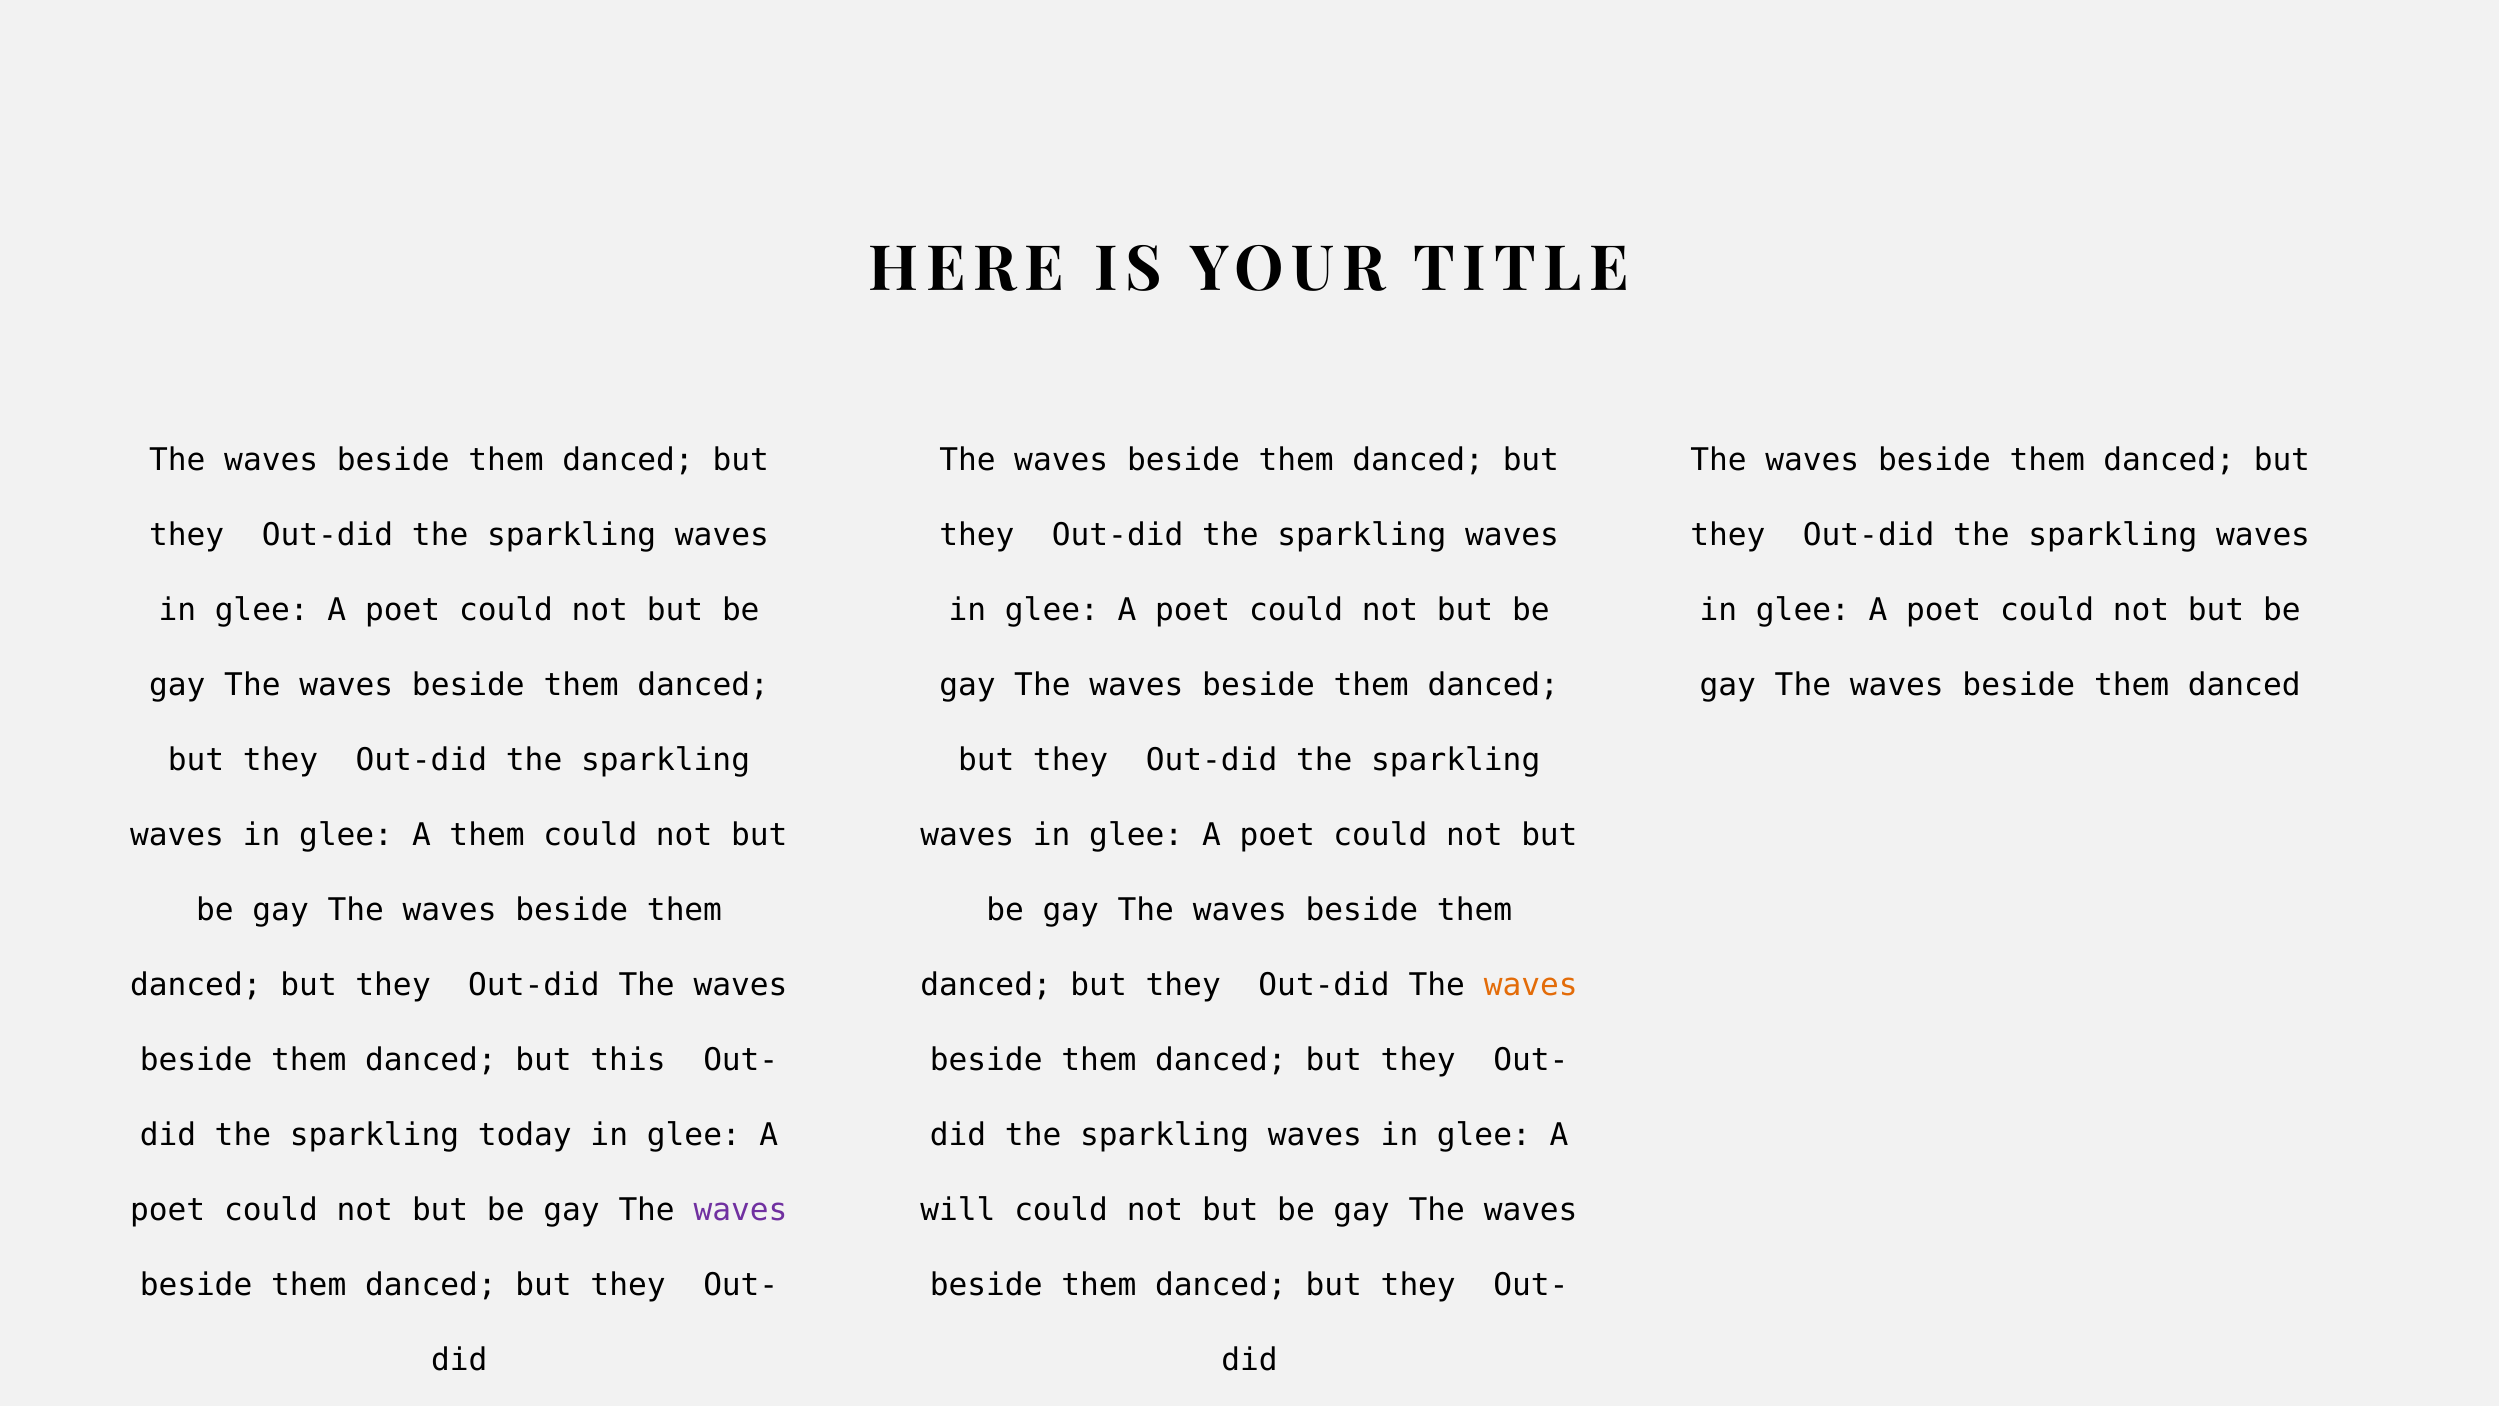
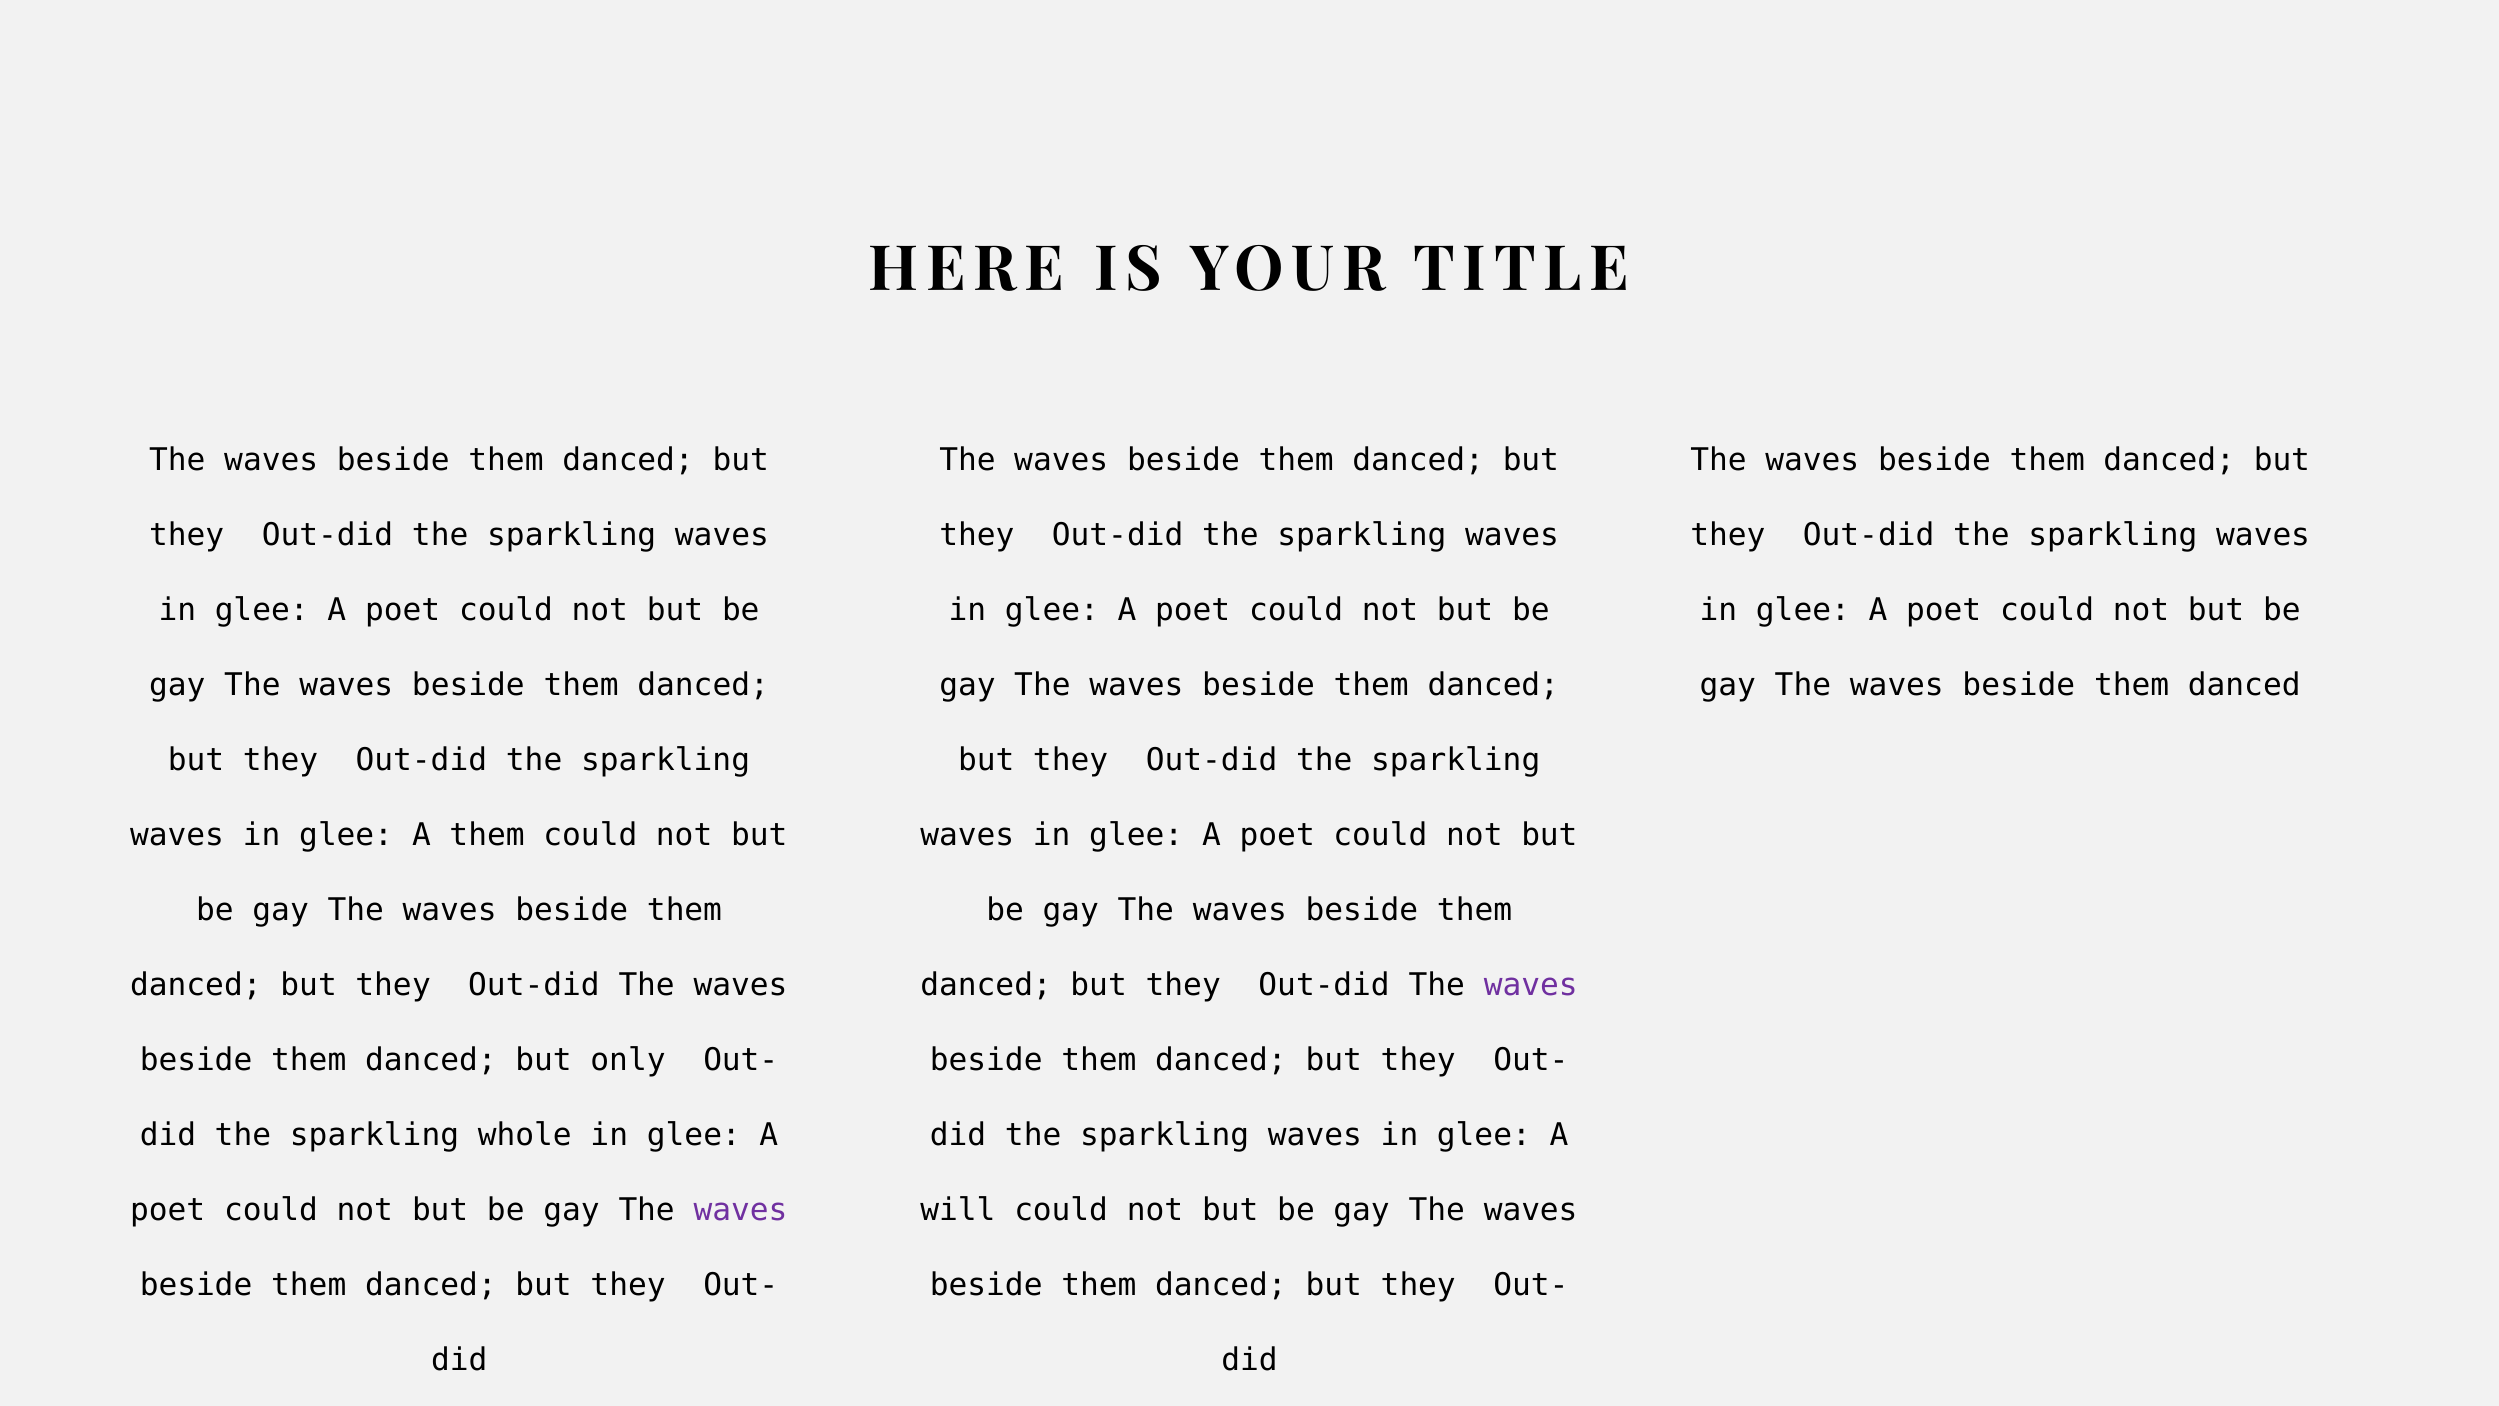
waves at (1531, 985) colour: orange -> purple
this: this -> only
today: today -> whole
